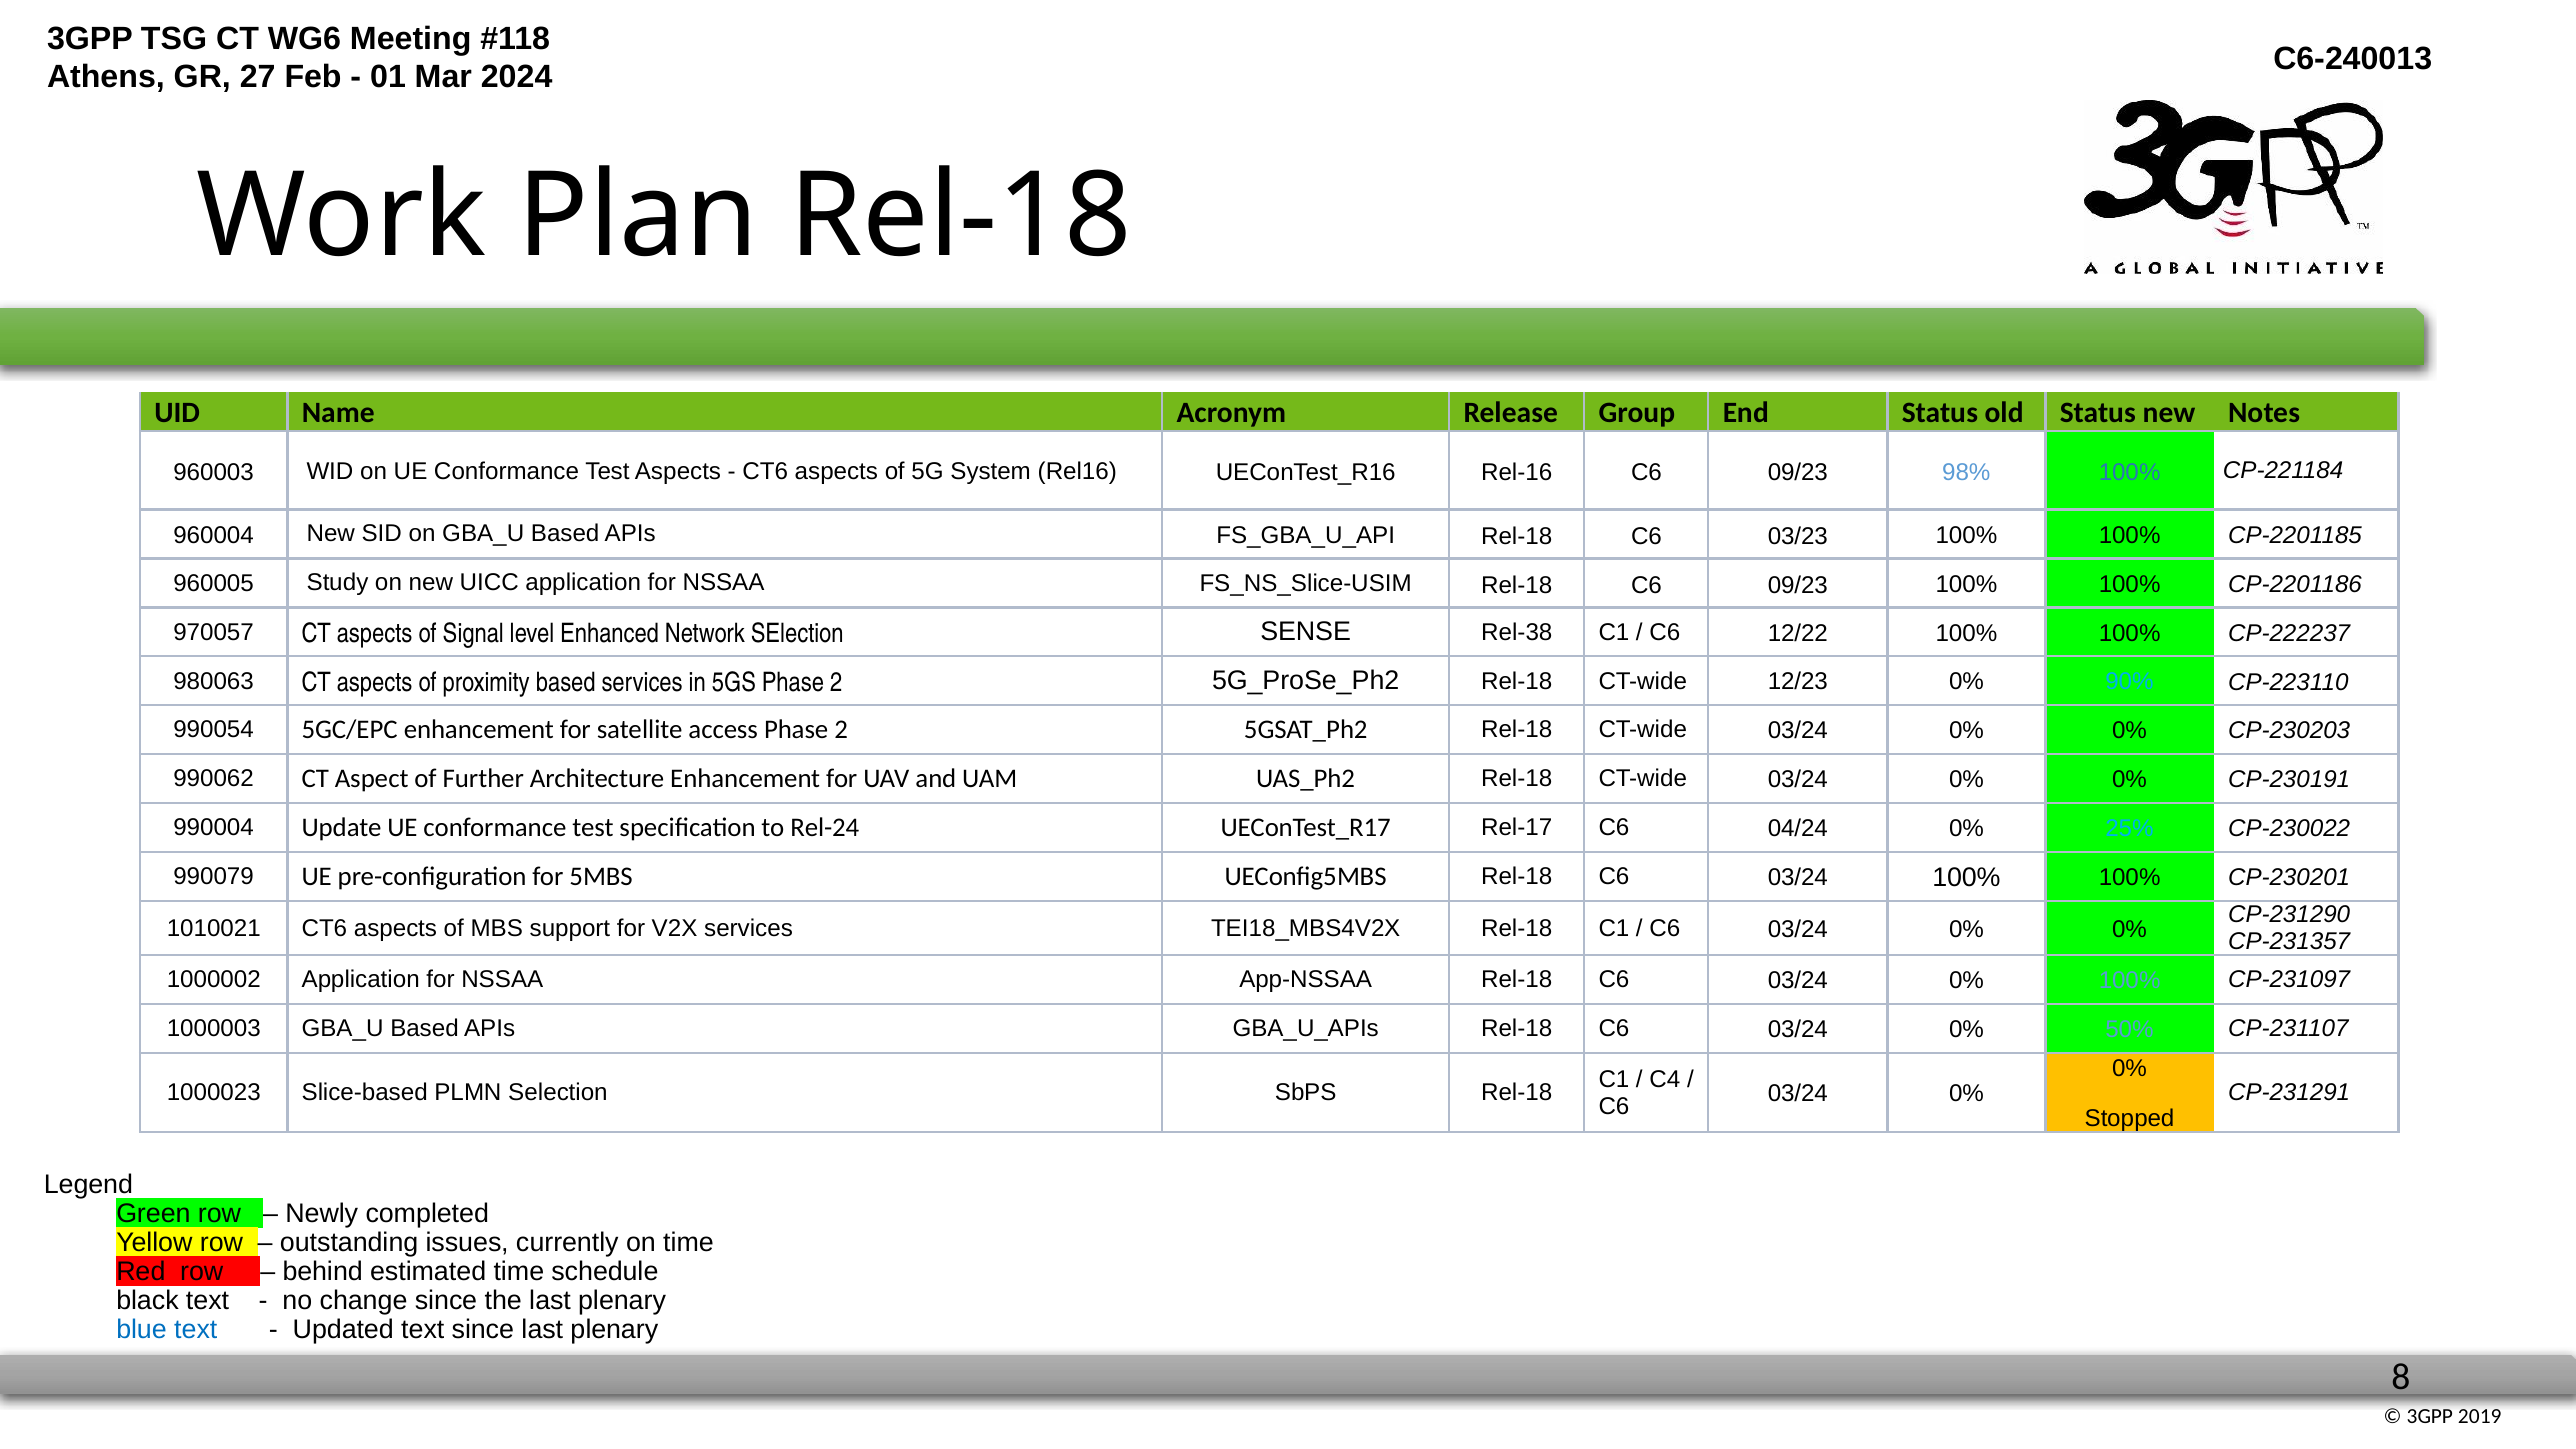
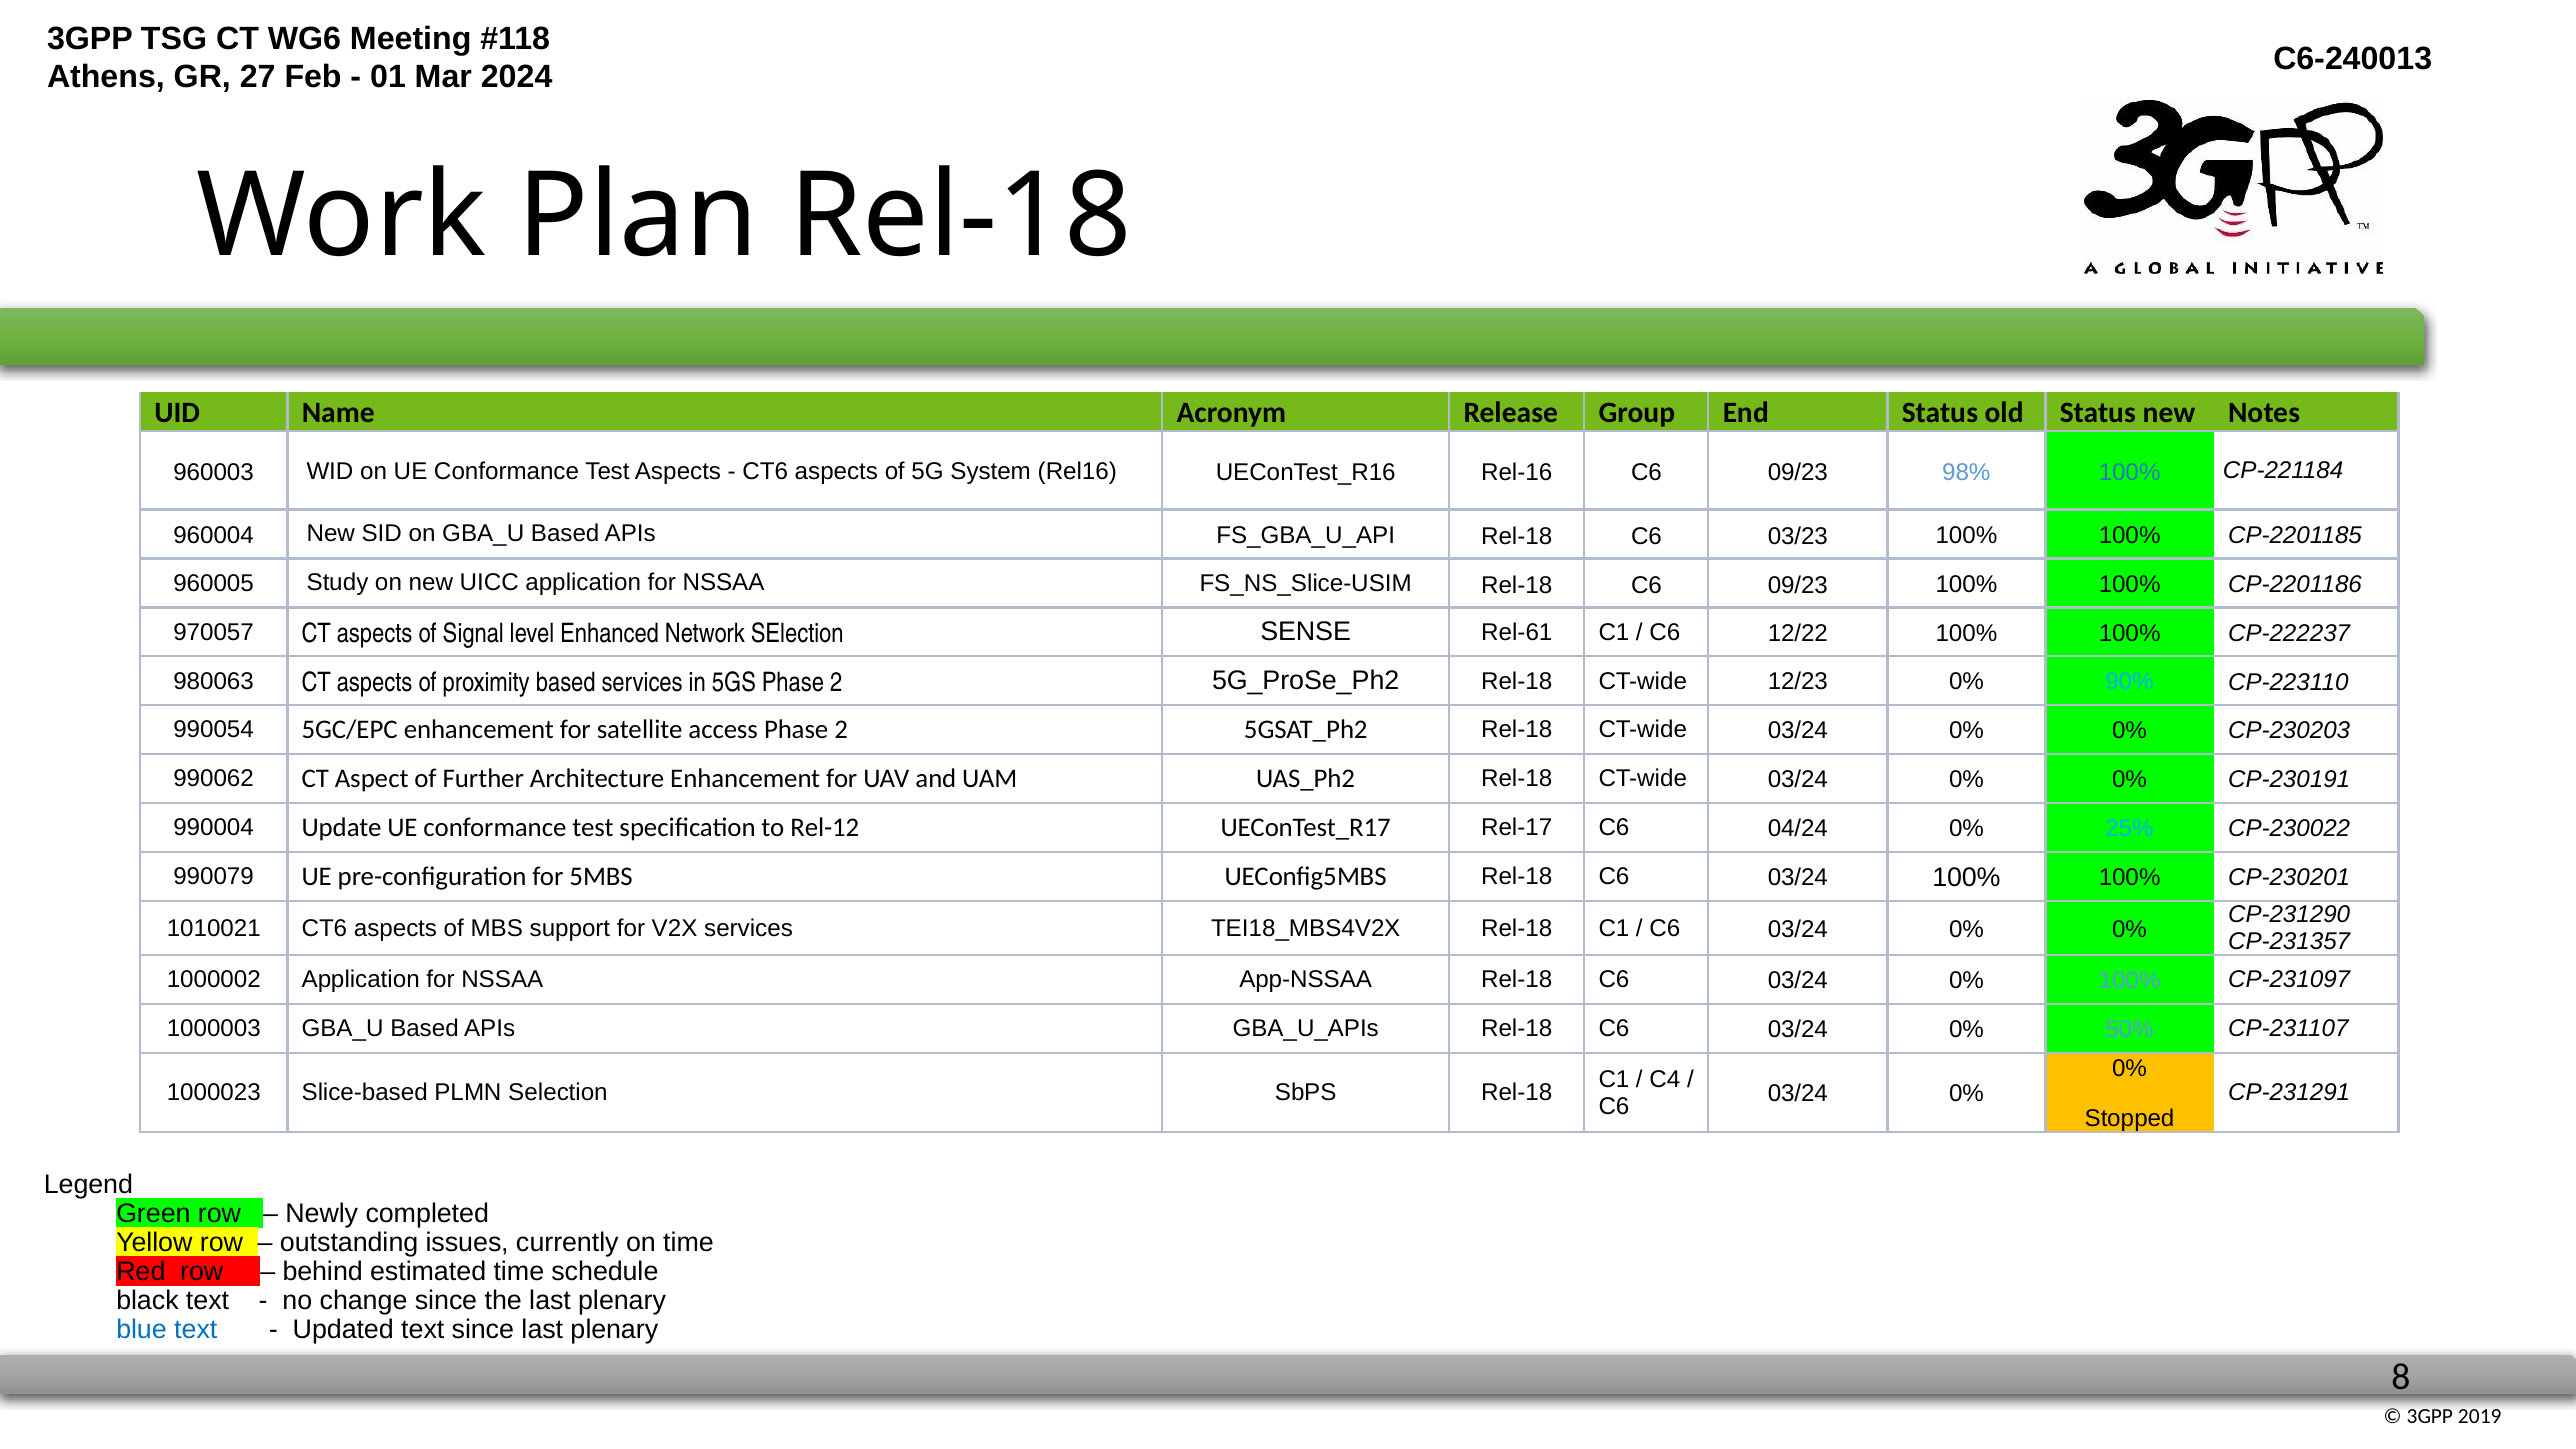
Rel-38: Rel-38 -> Rel-61
Rel-24: Rel-24 -> Rel-12
